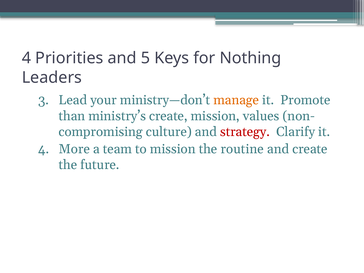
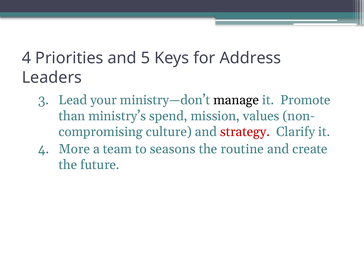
Nothing: Nothing -> Address
manage colour: orange -> black
ministry’s create: create -> spend
to mission: mission -> seasons
